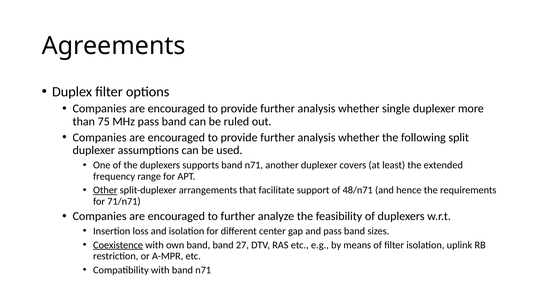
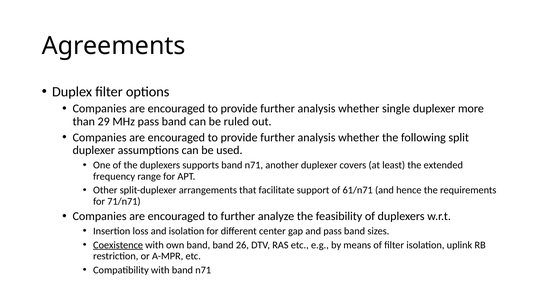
75: 75 -> 29
Other underline: present -> none
48/n71: 48/n71 -> 61/n71
27: 27 -> 26
